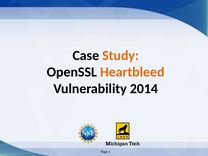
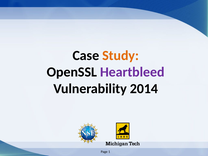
Heartbleed colour: orange -> purple
